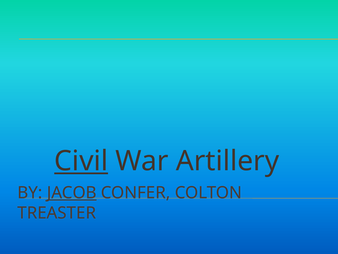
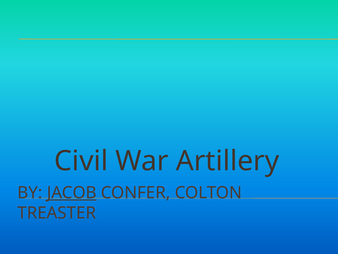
Civil underline: present -> none
